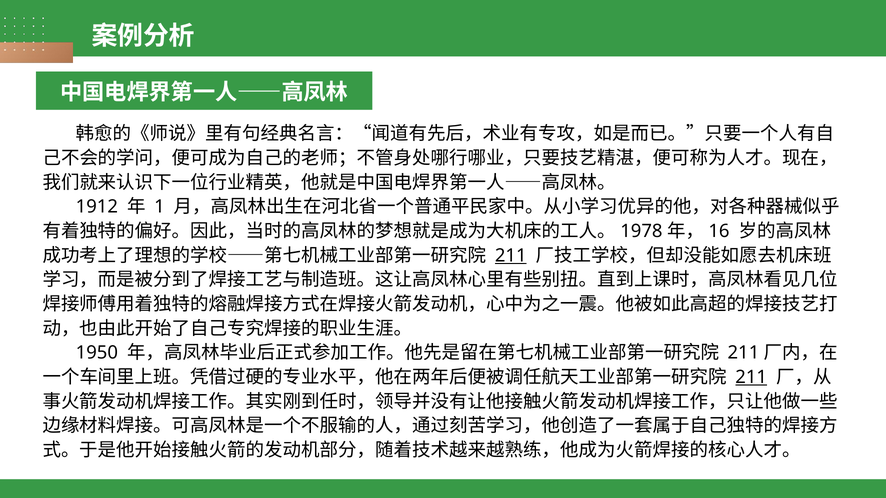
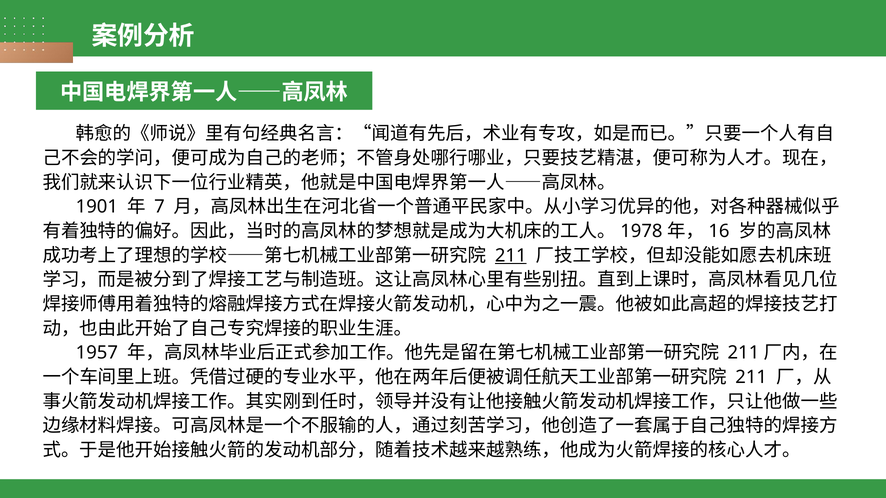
1912: 1912 -> 1901
1: 1 -> 7
1950: 1950 -> 1957
211 at (751, 377) underline: present -> none
